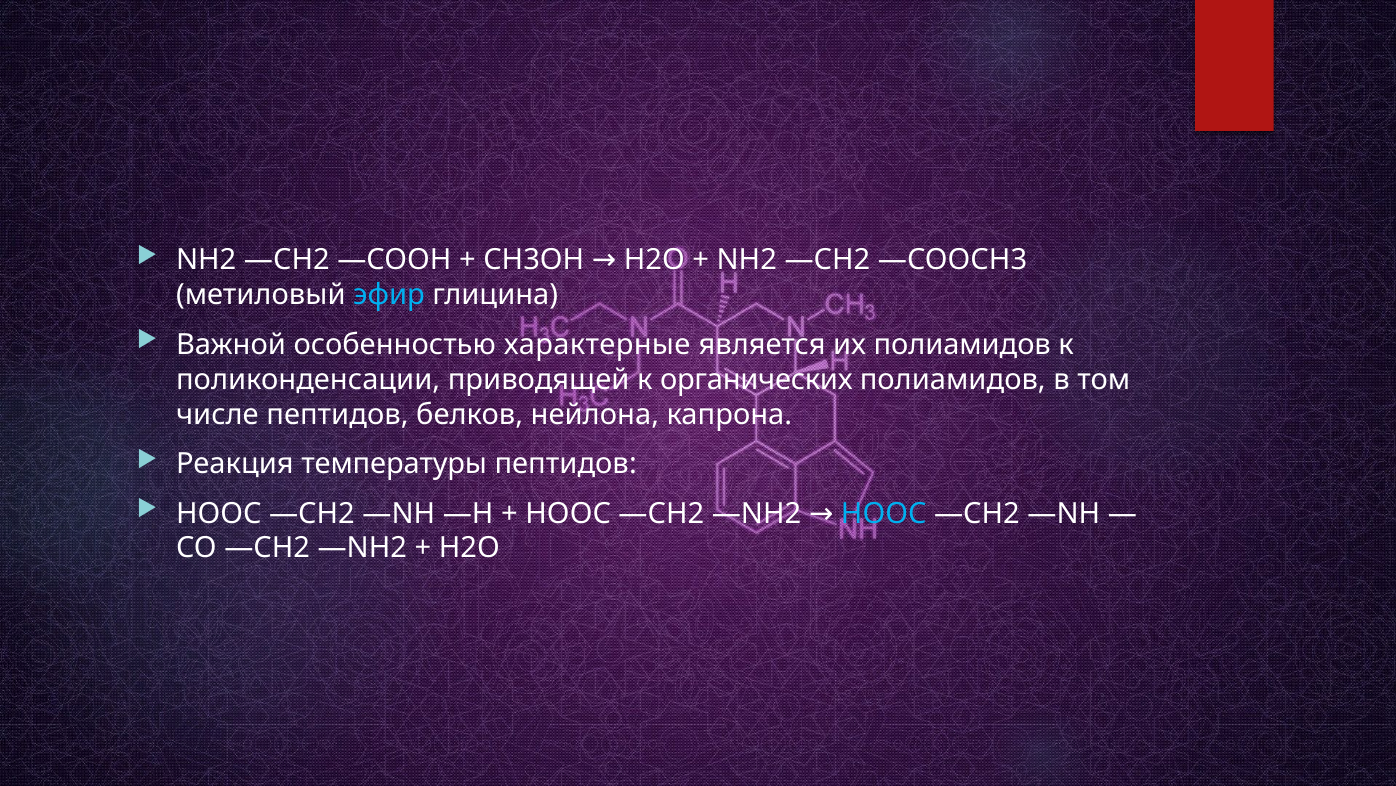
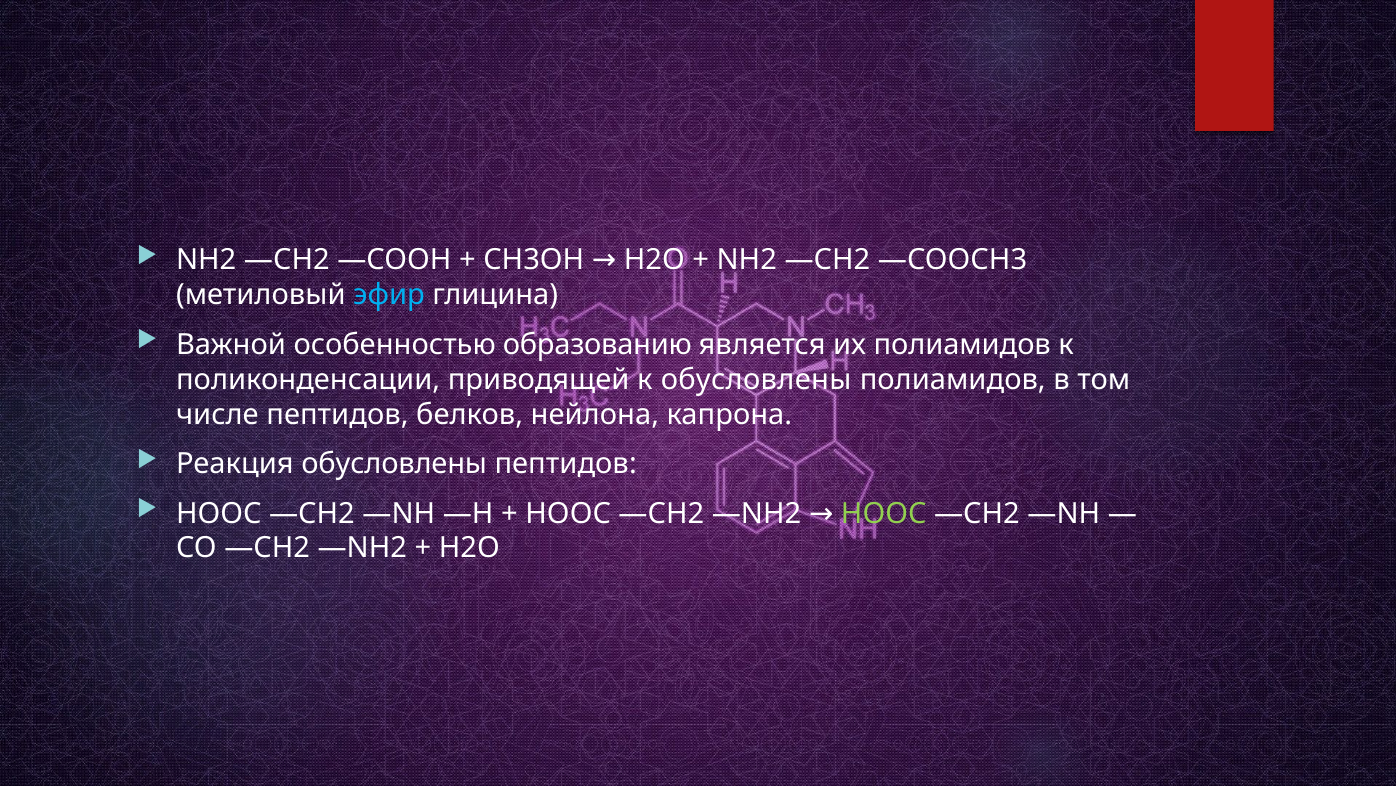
характерные: характерные -> образованию
к органических: органических -> обусловлены
Реакция температуры: температуры -> обусловлены
HOOC at (884, 513) colour: light blue -> light green
